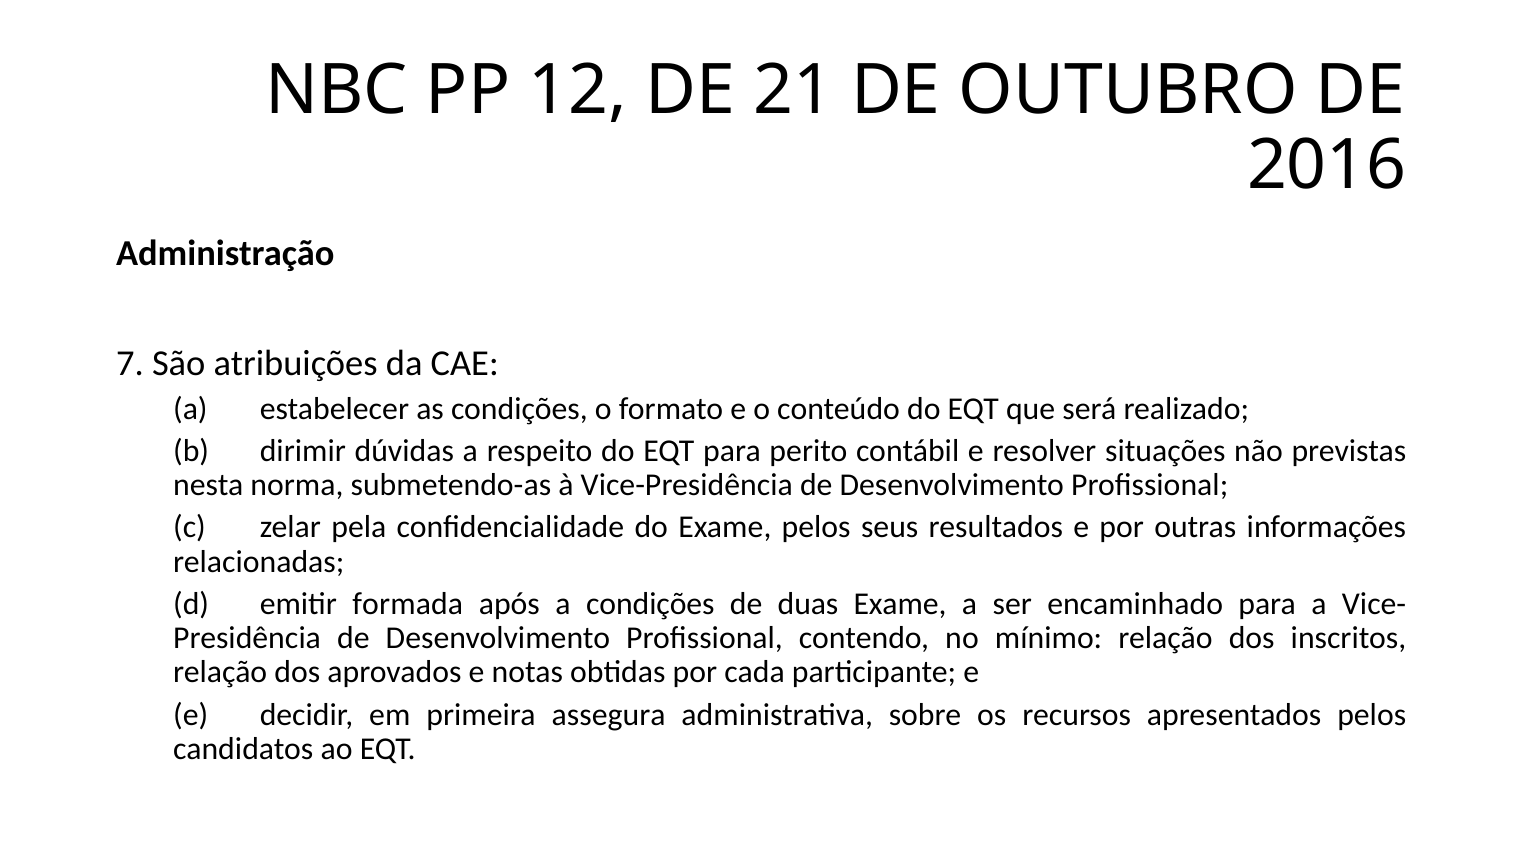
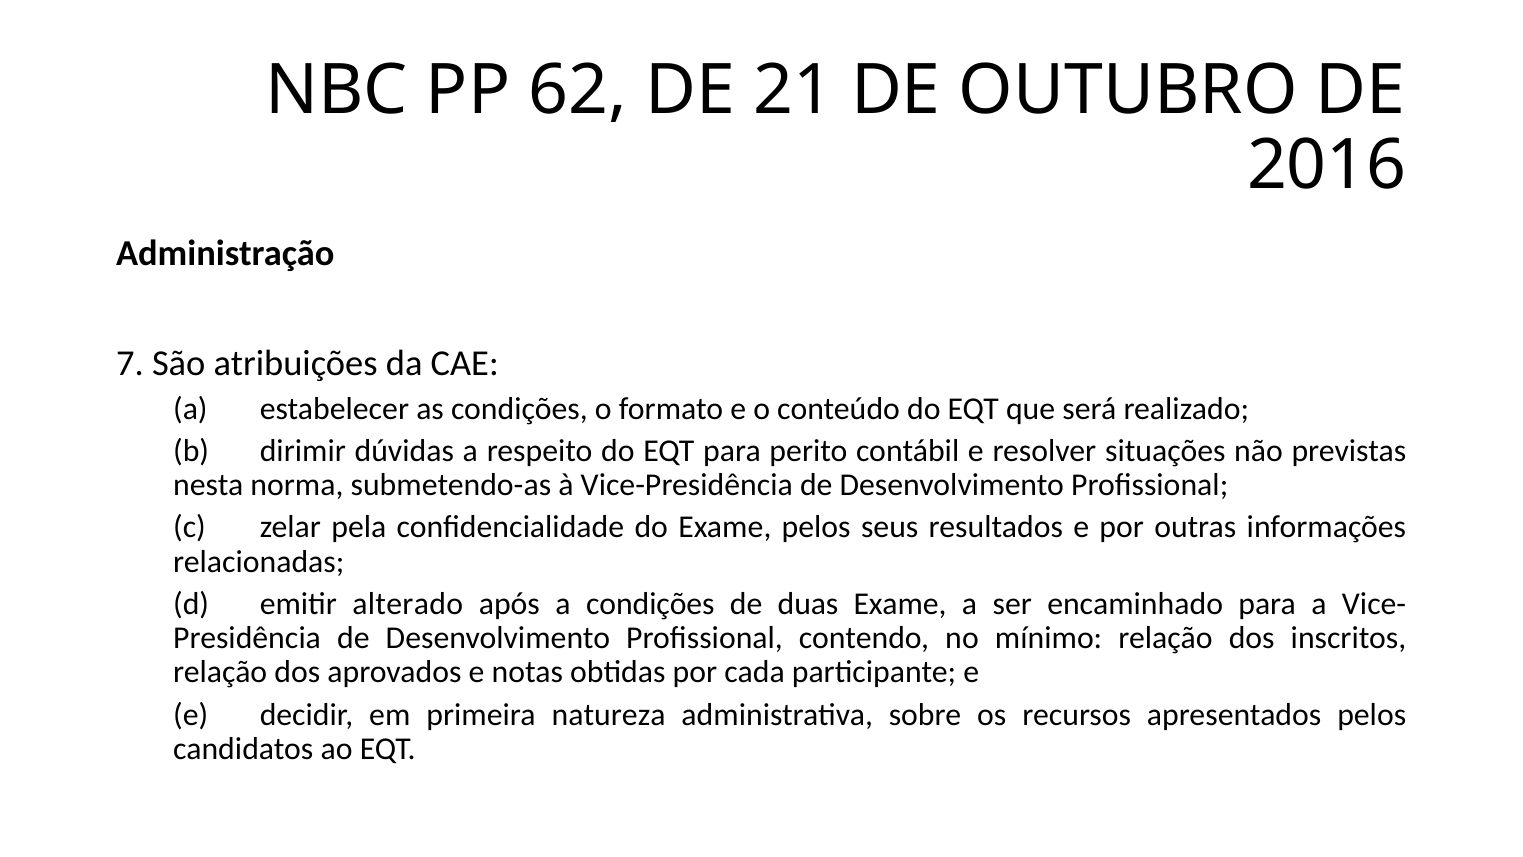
12: 12 -> 62
formada: formada -> alterado
assegura: assegura -> natureza
